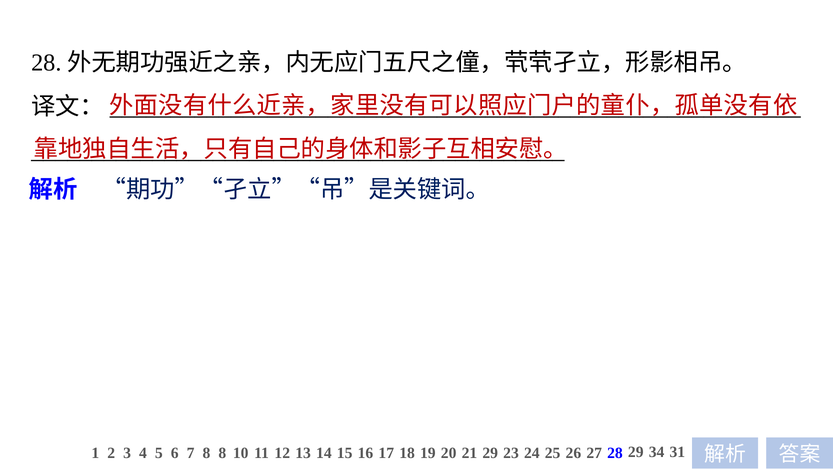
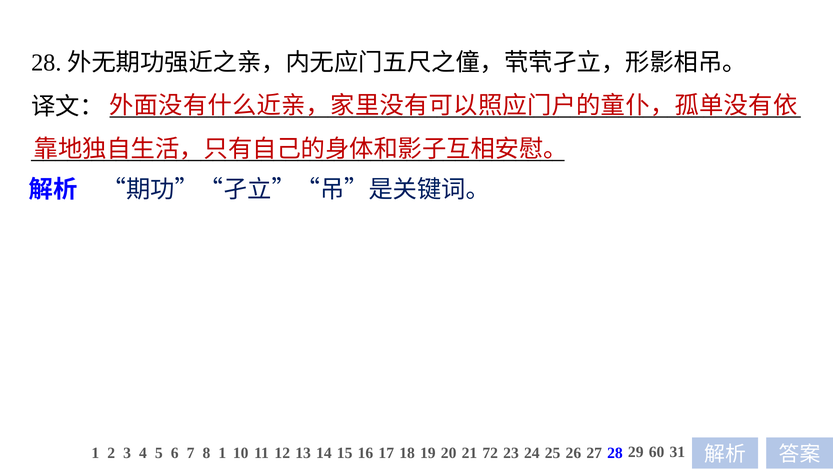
8 8: 8 -> 1
21 29: 29 -> 72
34: 34 -> 60
